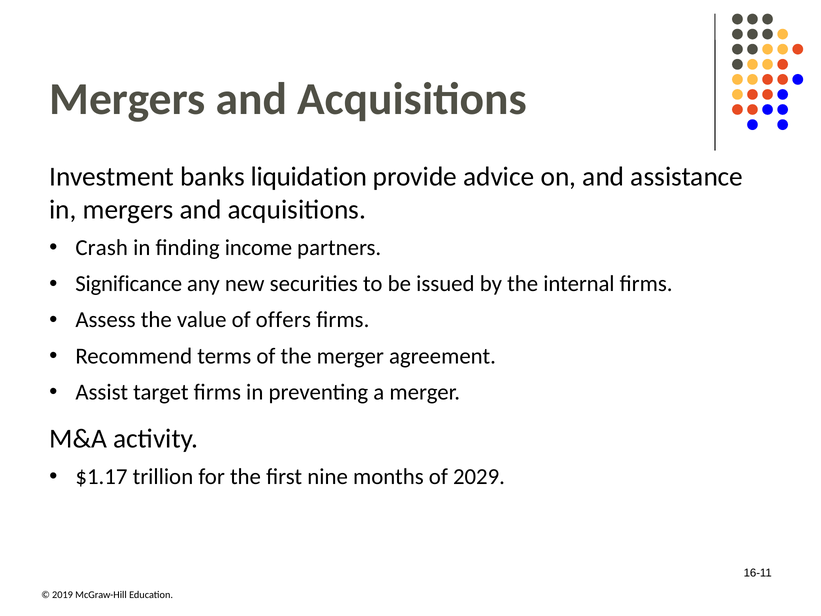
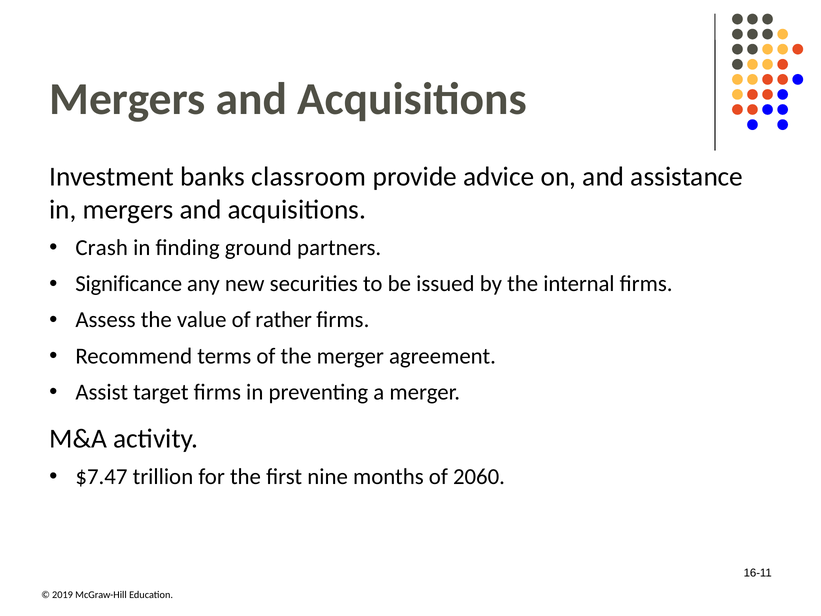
liquidation: liquidation -> classroom
income: income -> ground
offers: offers -> rather
$1.17: $1.17 -> $7.47
2029: 2029 -> 2060
